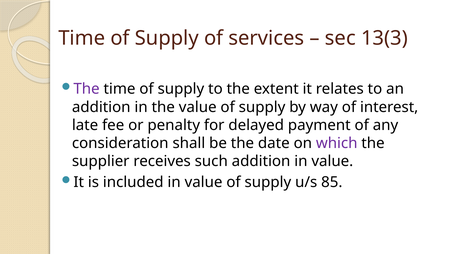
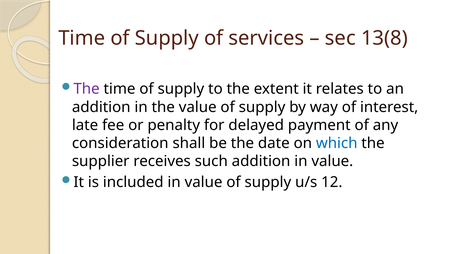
13(3: 13(3 -> 13(8
which colour: purple -> blue
85: 85 -> 12
